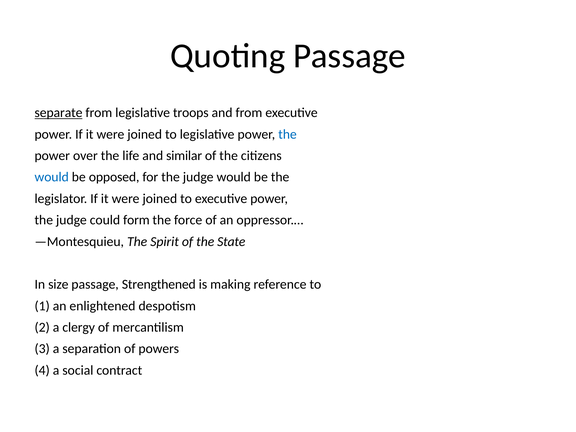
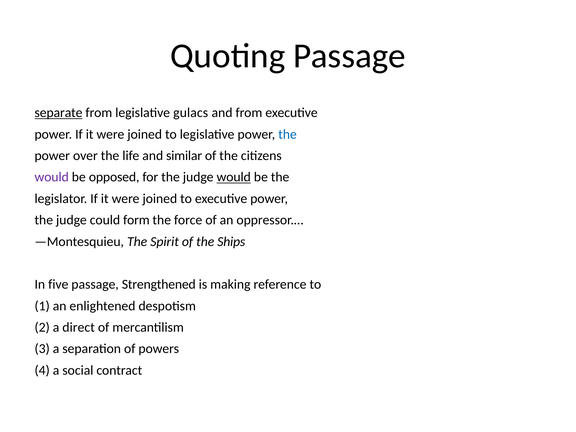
troops: troops -> gulacs
would at (52, 177) colour: blue -> purple
would at (234, 177) underline: none -> present
State: State -> Ships
size: size -> five
clergy: clergy -> direct
